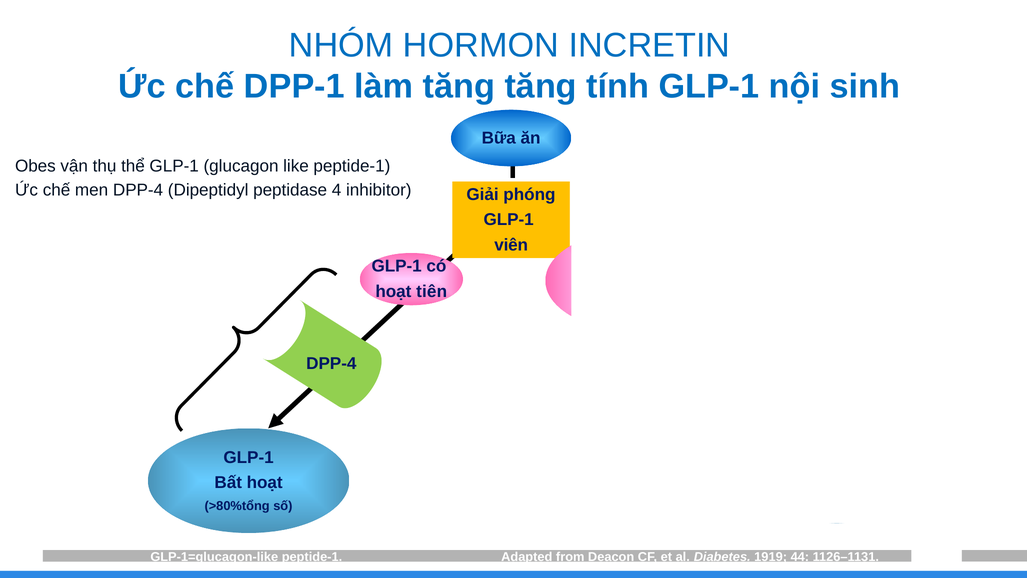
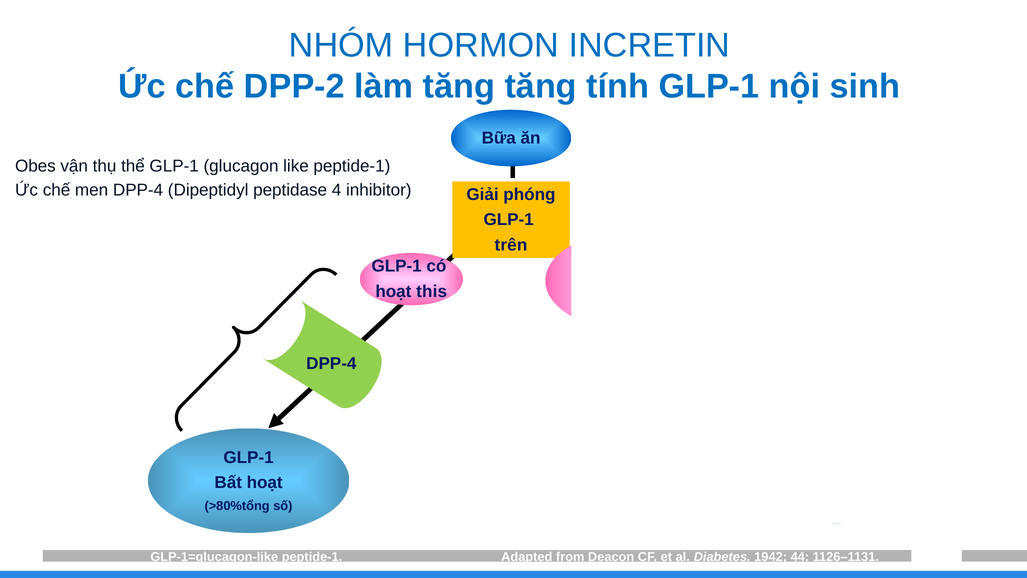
DPP-1: DPP-1 -> DPP-2
viên: viên -> trên
tiên: tiên -> this
1919: 1919 -> 1942
